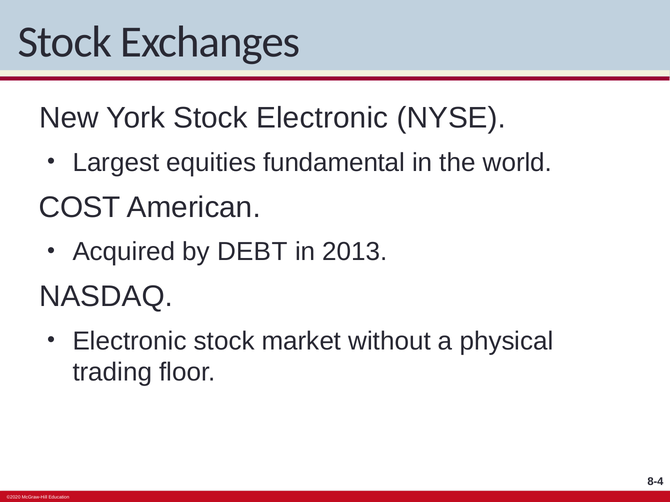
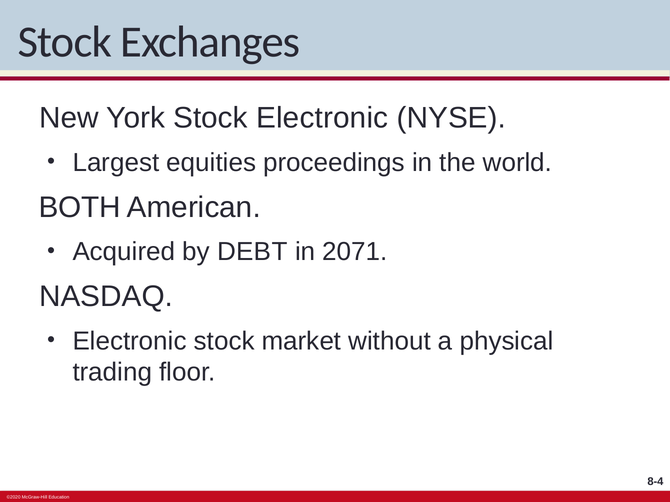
fundamental: fundamental -> proceedings
COST: COST -> BOTH
2013: 2013 -> 2071
